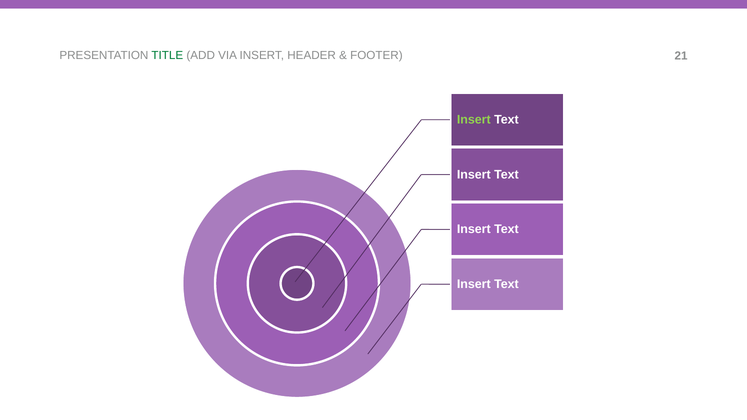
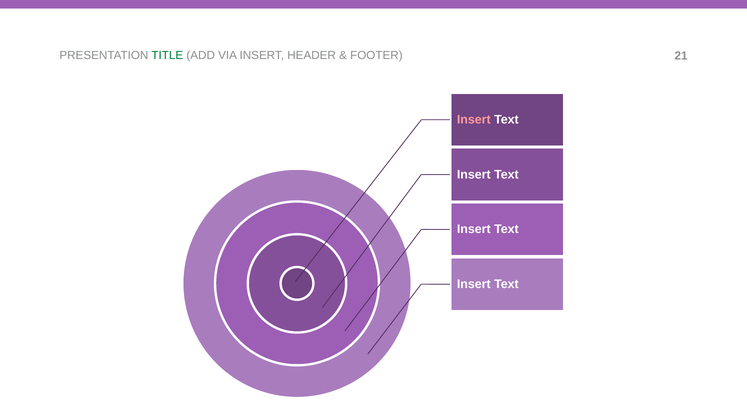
Insert at (474, 120) colour: light green -> pink
